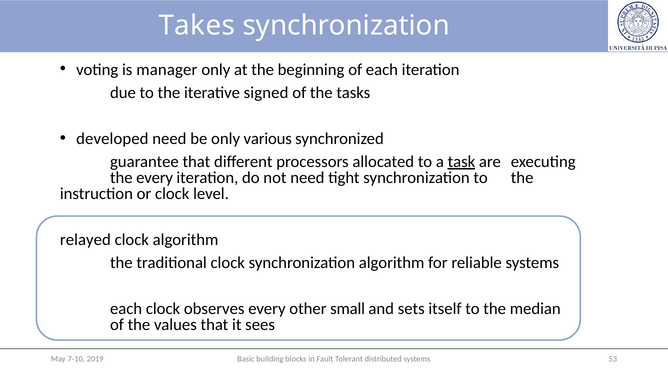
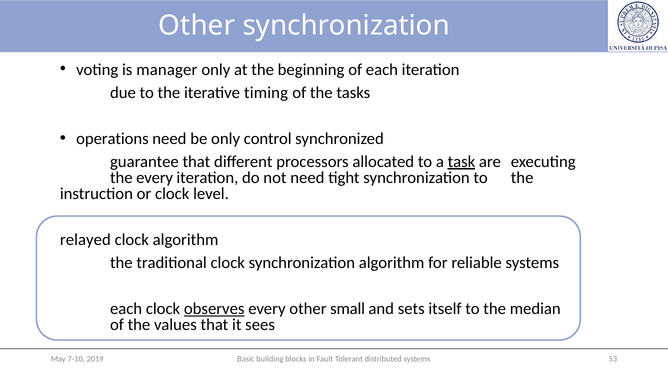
Takes at (197, 25): Takes -> Other
signed: signed -> timing
developed: developed -> operations
various: various -> control
observes underline: none -> present
